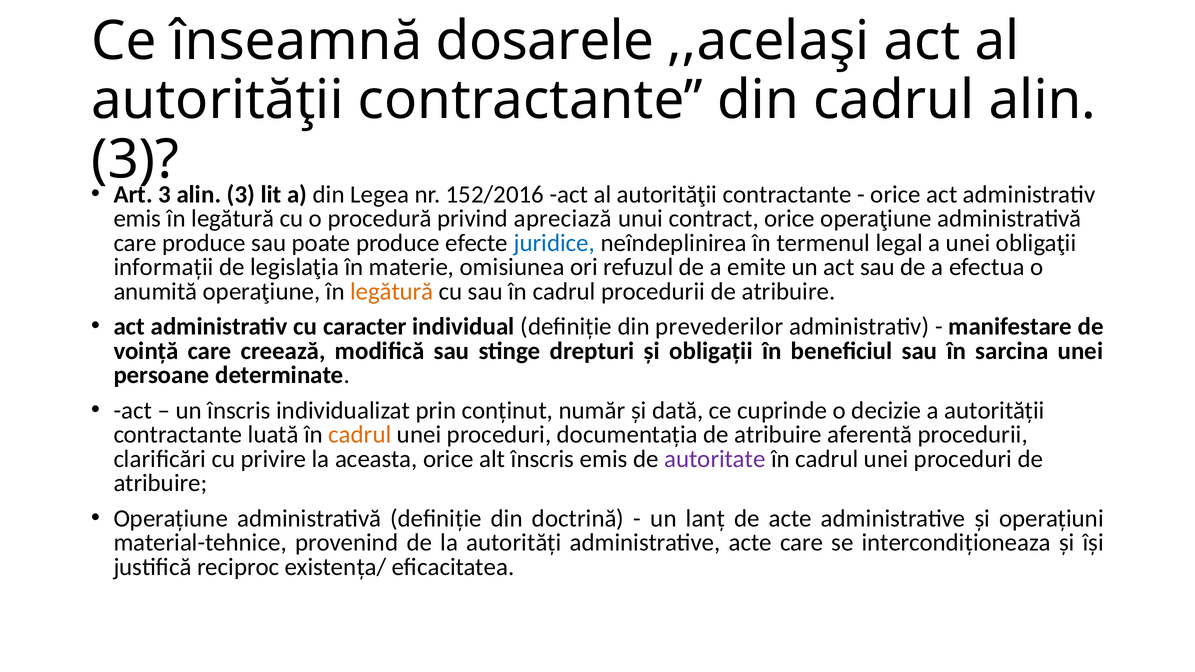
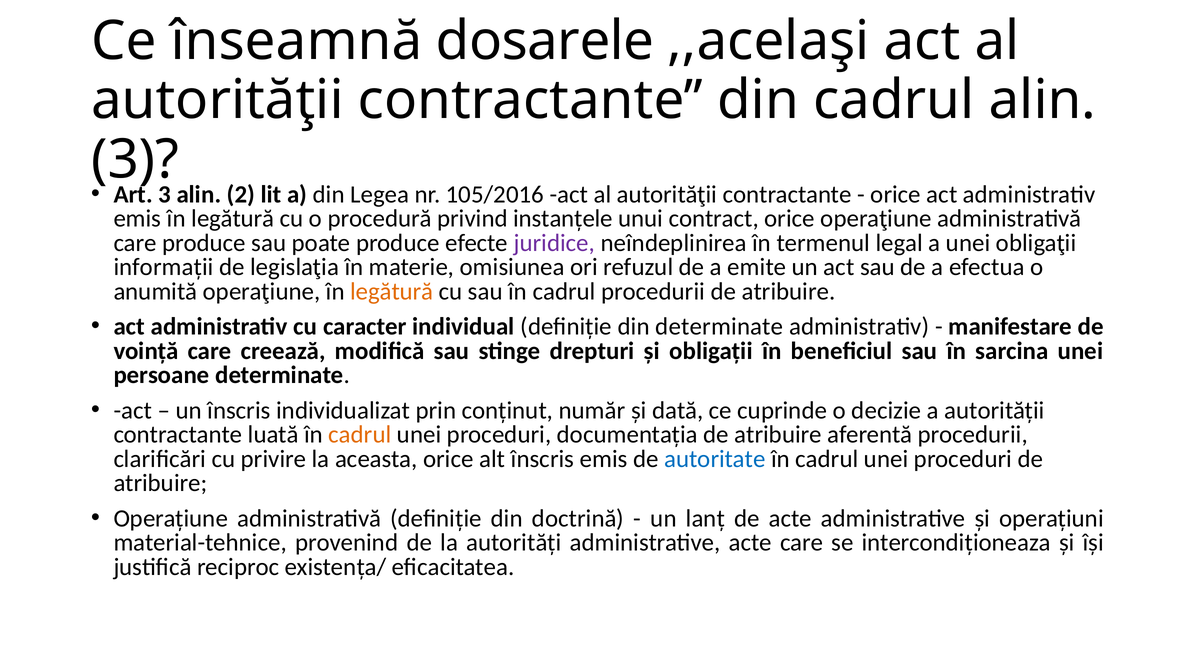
3 at (241, 195): 3 -> 2
152/2016: 152/2016 -> 105/2016
apreciază: apreciază -> instanțele
juridice colour: blue -> purple
din prevederilor: prevederilor -> determinate
autoritate colour: purple -> blue
